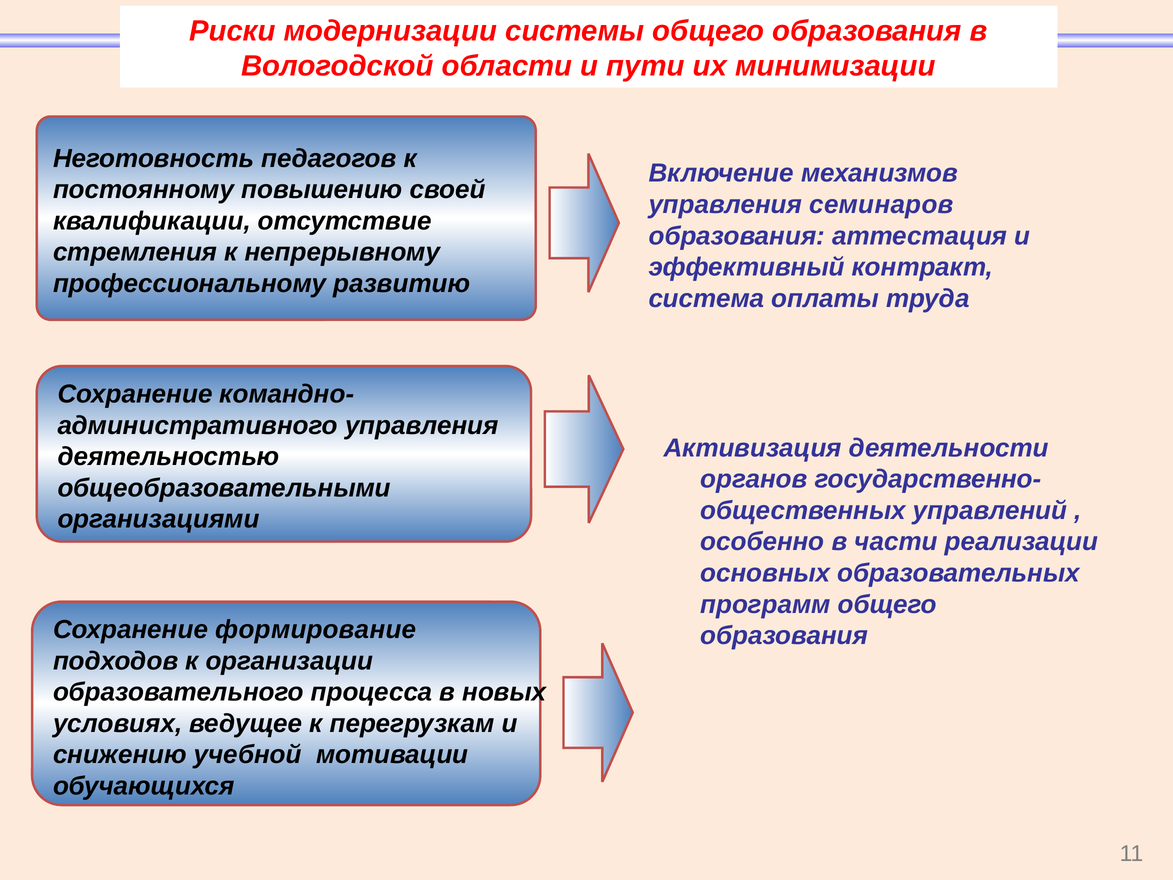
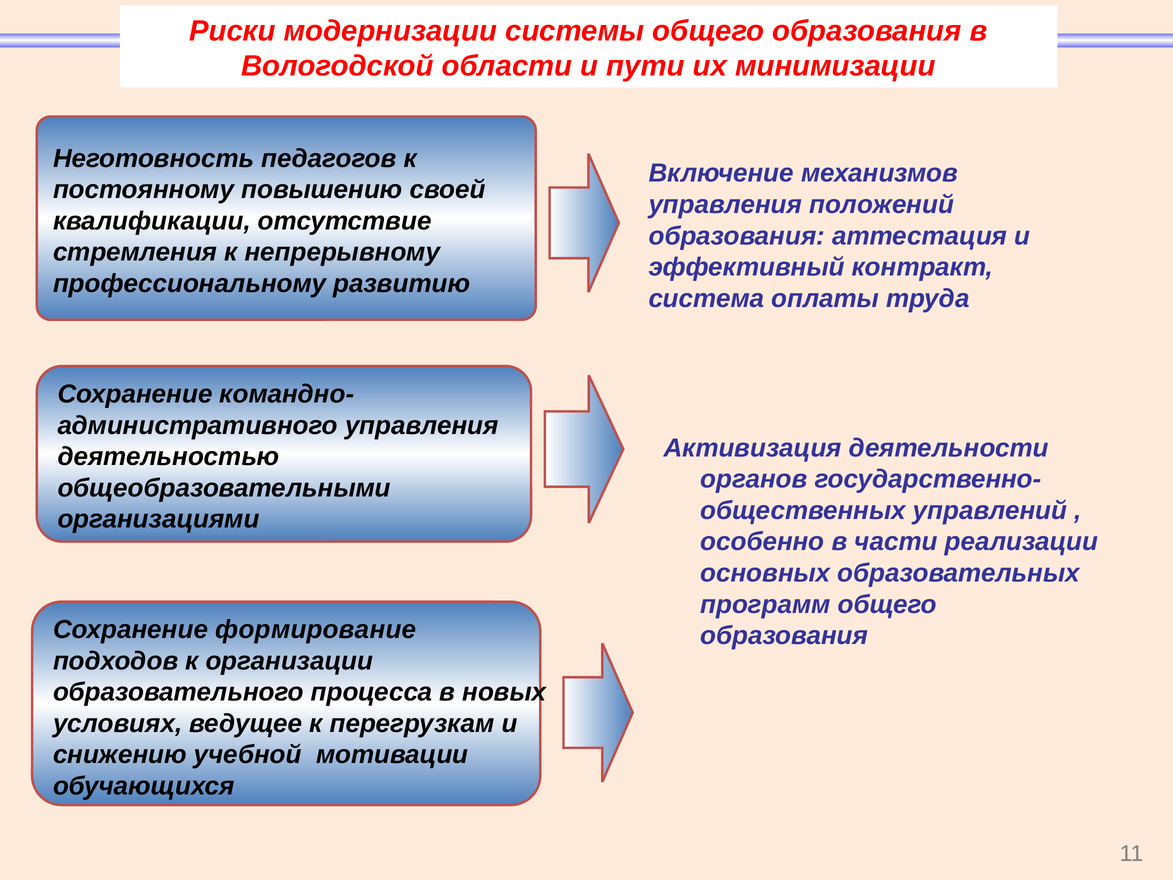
семинаров: семинаров -> положений
